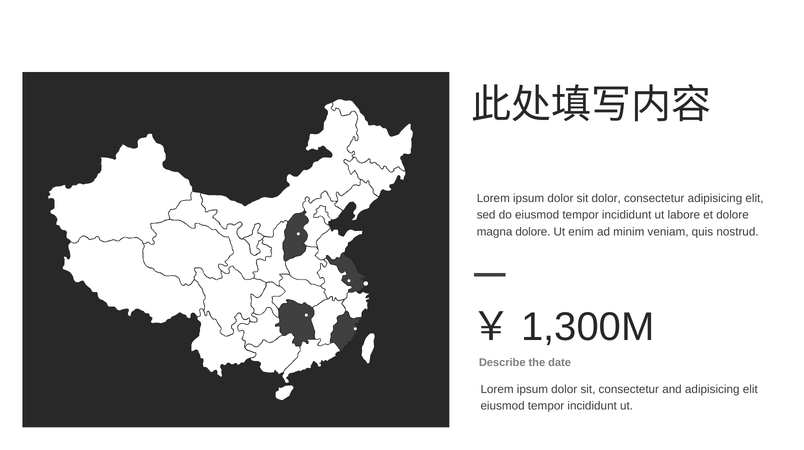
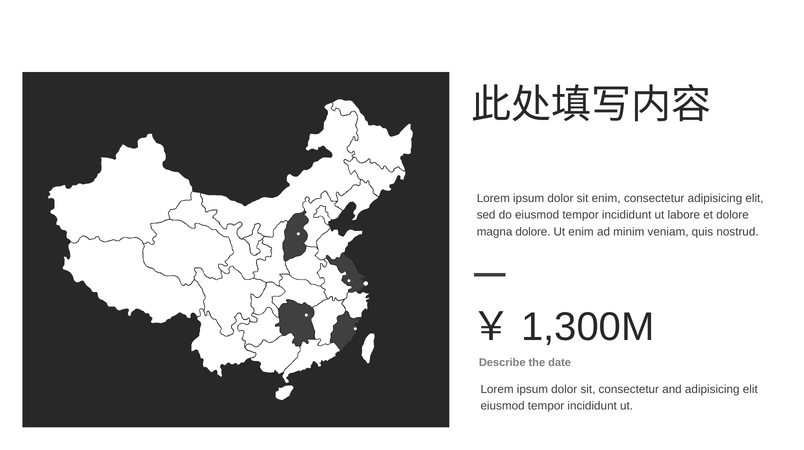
sit dolor: dolor -> enim
